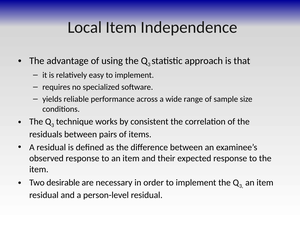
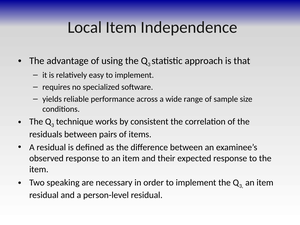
desirable: desirable -> speaking
